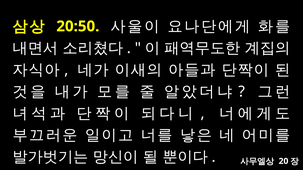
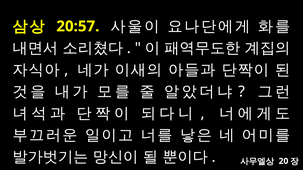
20:50: 20:50 -> 20:57
